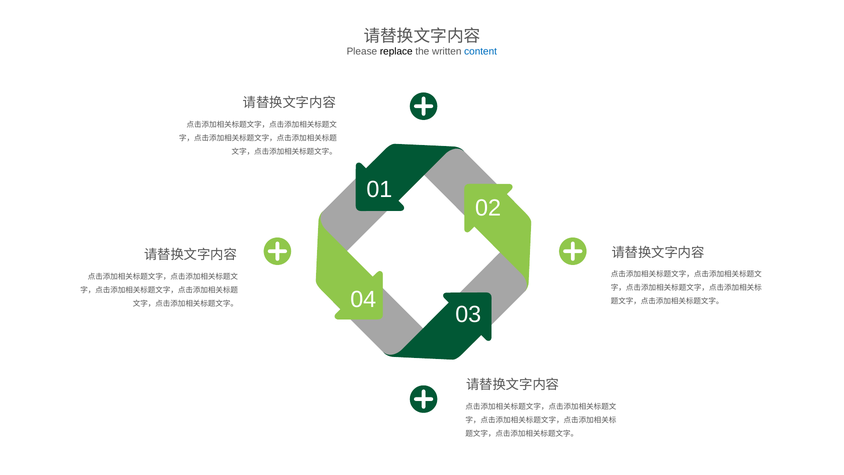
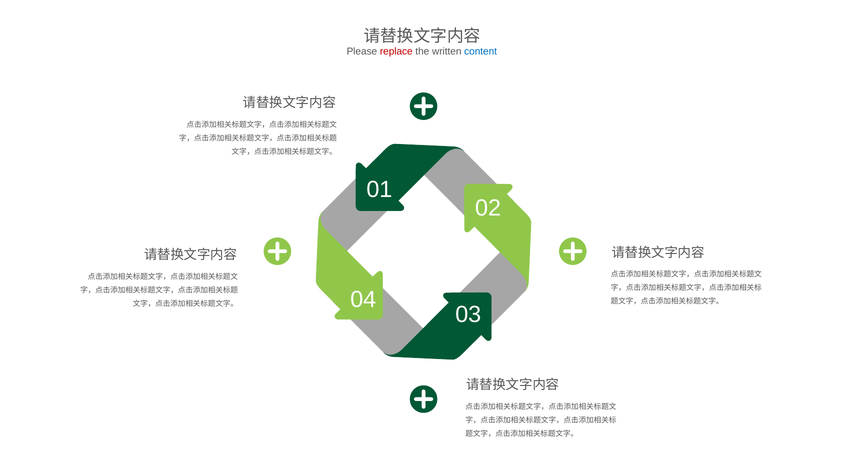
replace colour: black -> red
